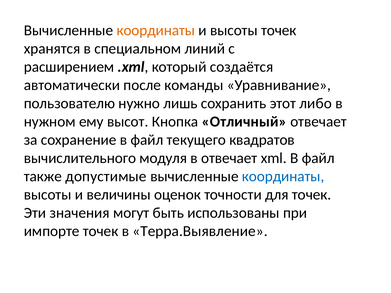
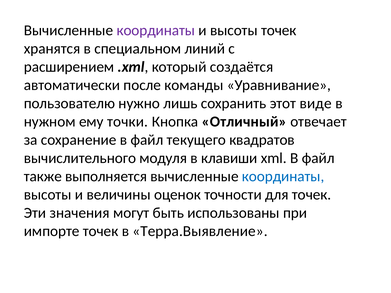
координаты at (156, 30) colour: orange -> purple
либо: либо -> виде
высот: высот -> точки
в отвечает: отвечает -> клавиши
допустимые: допустимые -> выполняется
